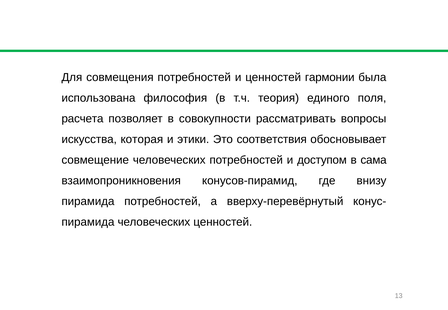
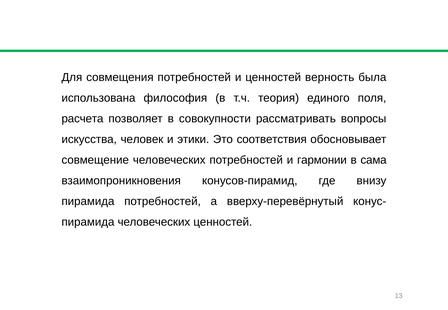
гармонии: гармонии -> верность
которая: которая -> человек
доступом: доступом -> гармонии
